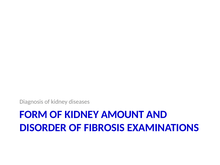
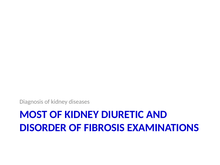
FORM: FORM -> MOST
AMOUNT: AMOUNT -> DIURETIC
